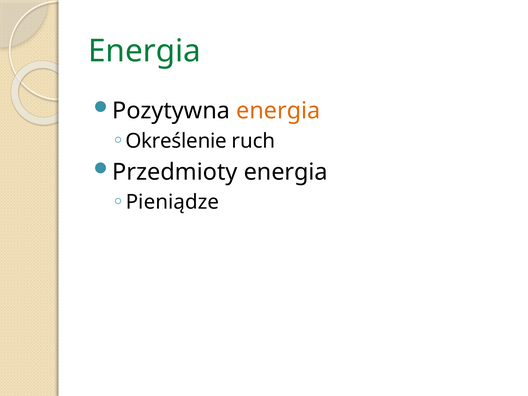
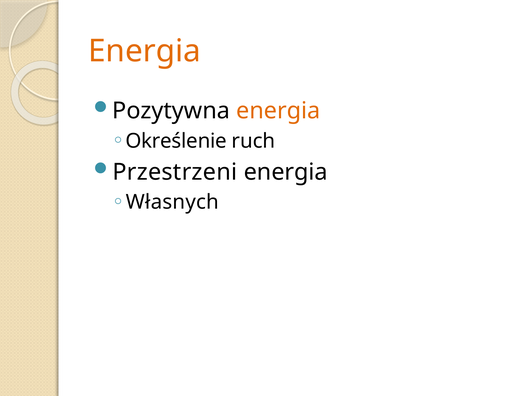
Energia at (144, 51) colour: green -> orange
Przedmioty: Przedmioty -> Przestrzeni
Pieniądze: Pieniądze -> Własnych
